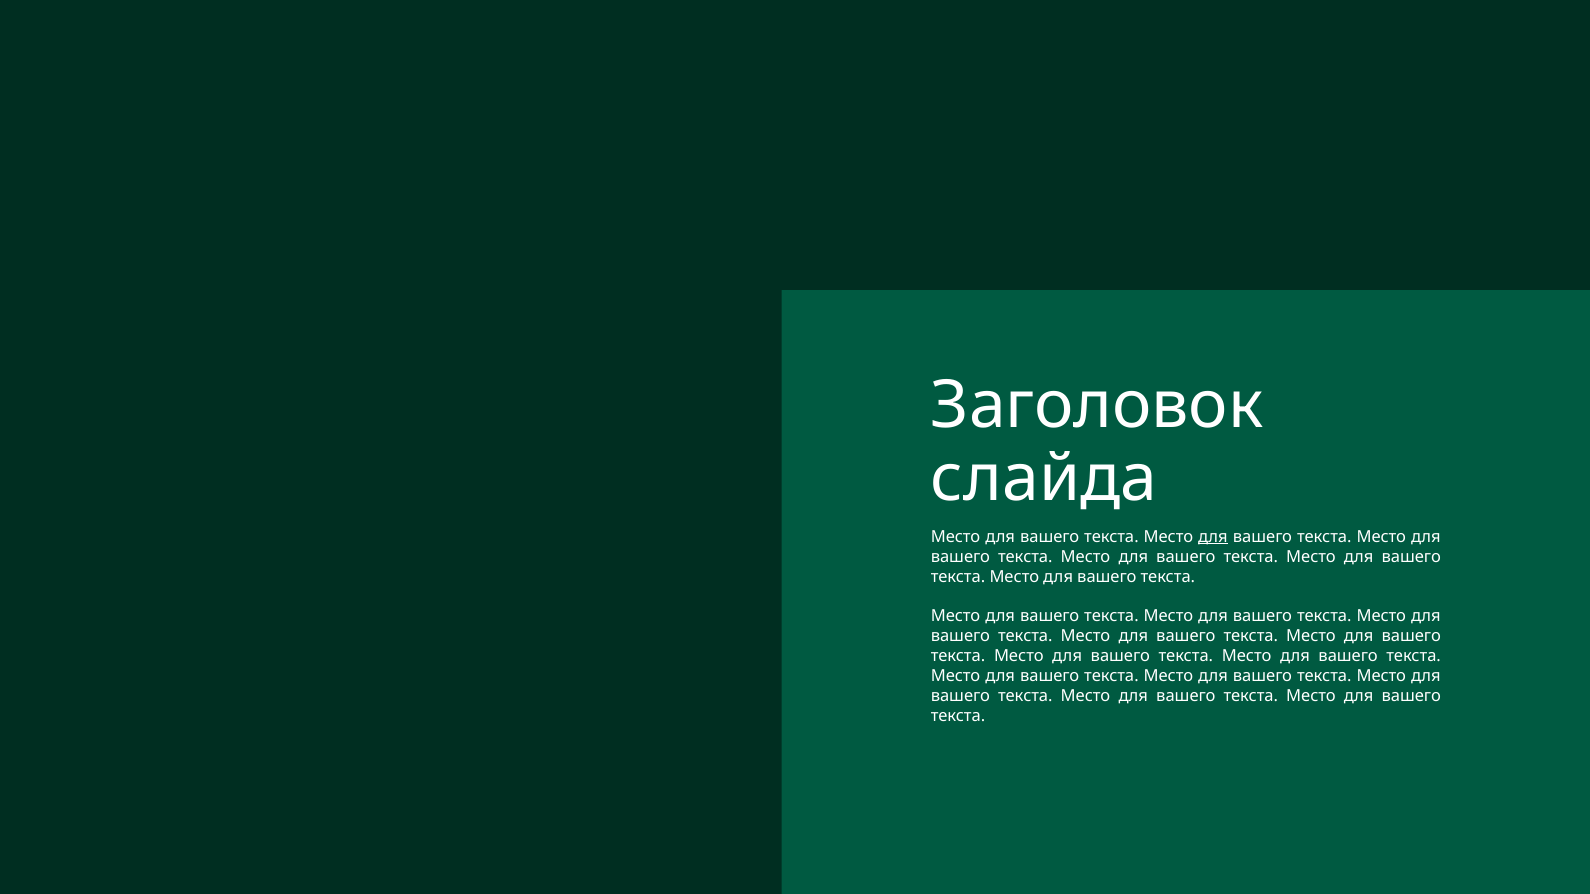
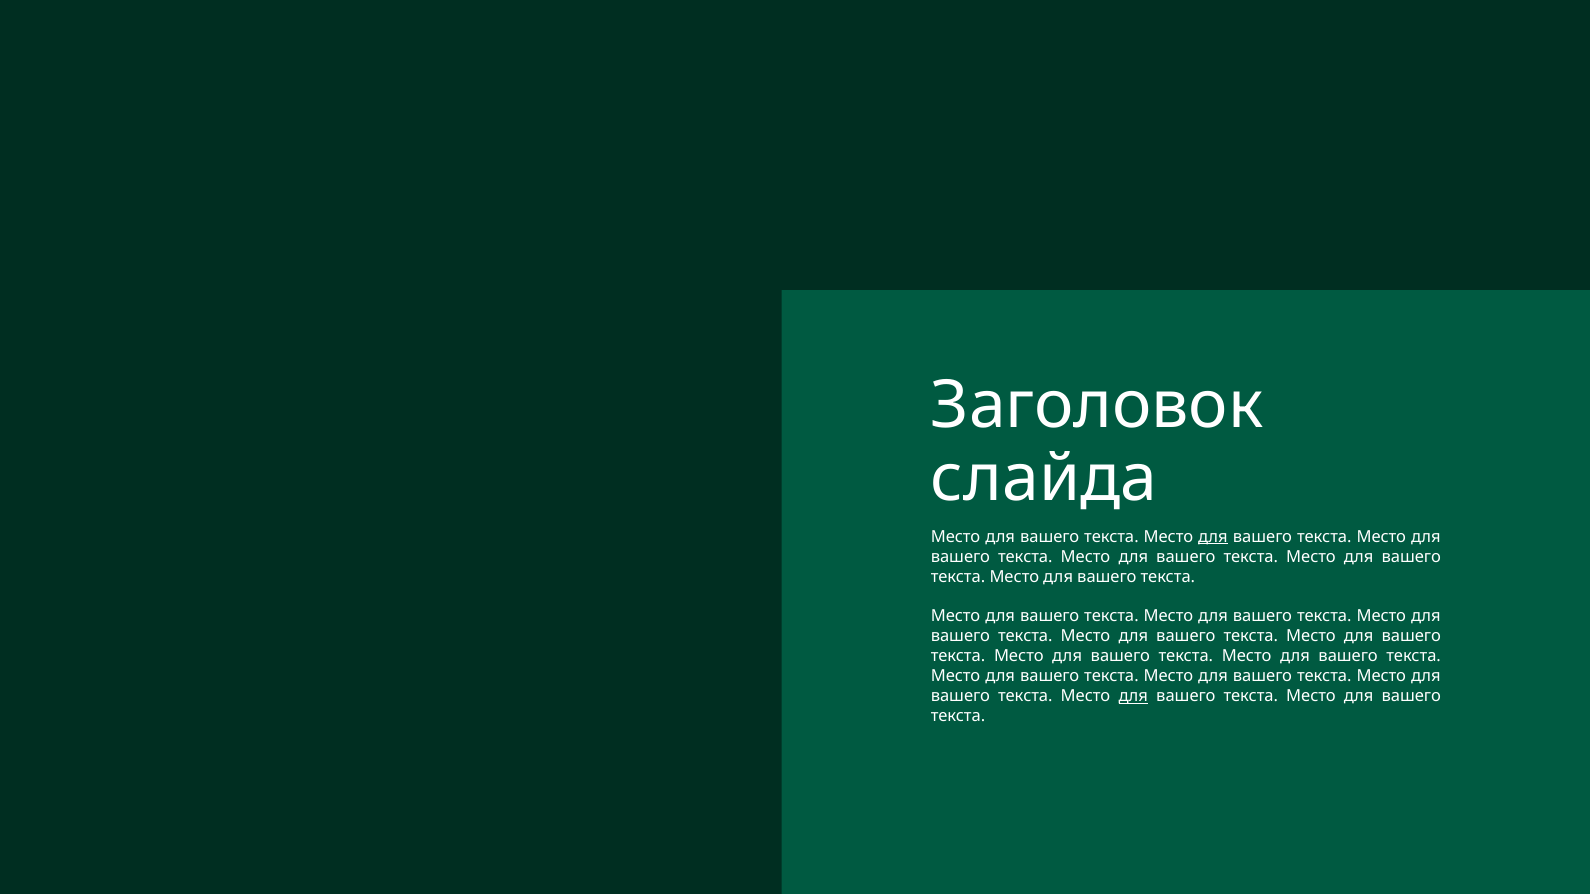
для at (1133, 696) underline: none -> present
